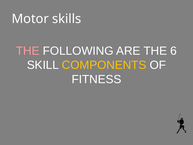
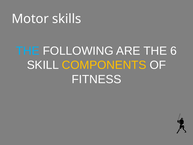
THE at (28, 51) colour: pink -> light blue
